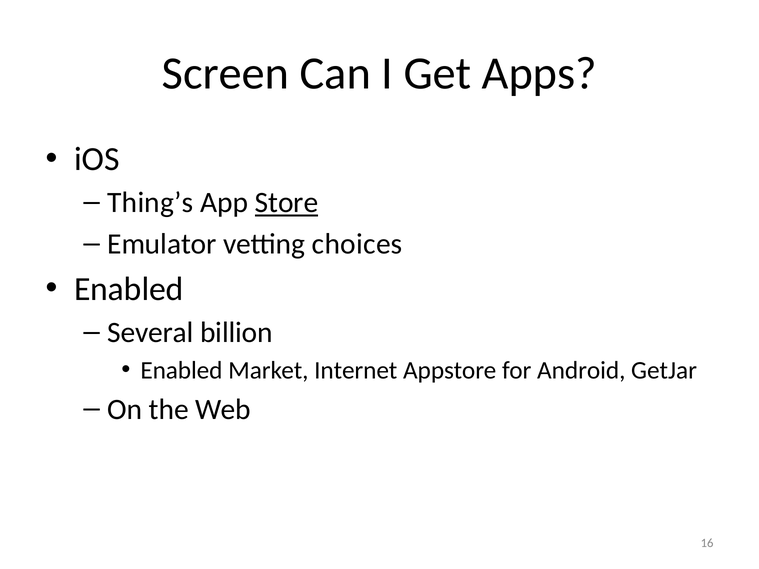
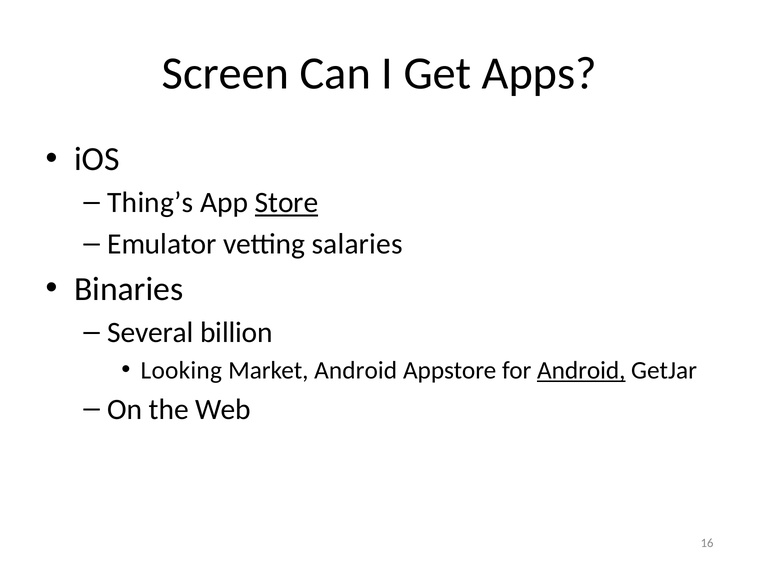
choices: choices -> salaries
Enabled at (129, 289): Enabled -> Binaries
Enabled at (181, 370): Enabled -> Looking
Market Internet: Internet -> Android
Android at (581, 370) underline: none -> present
